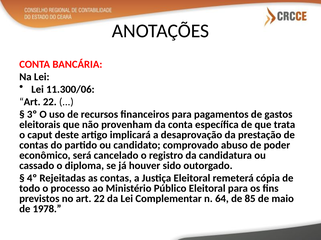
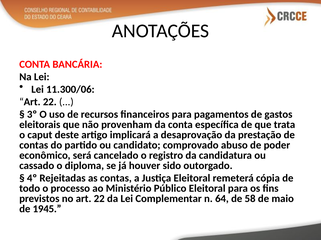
85: 85 -> 58
1978: 1978 -> 1945
